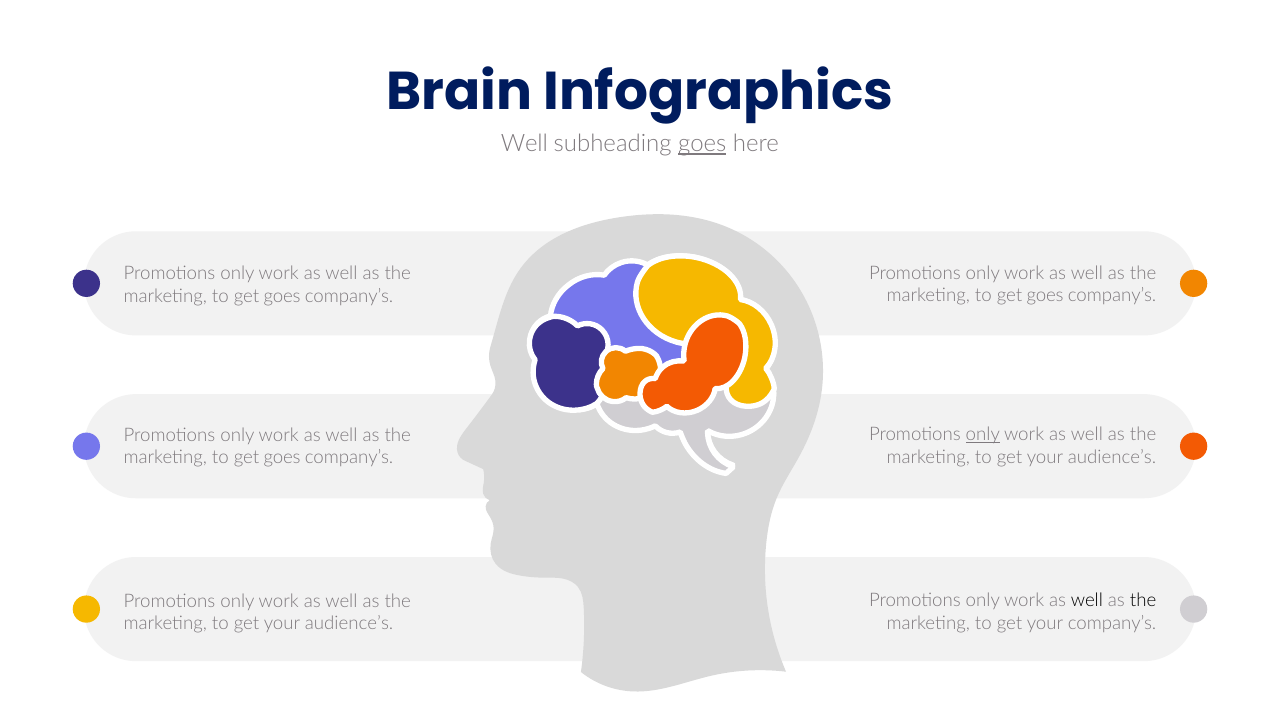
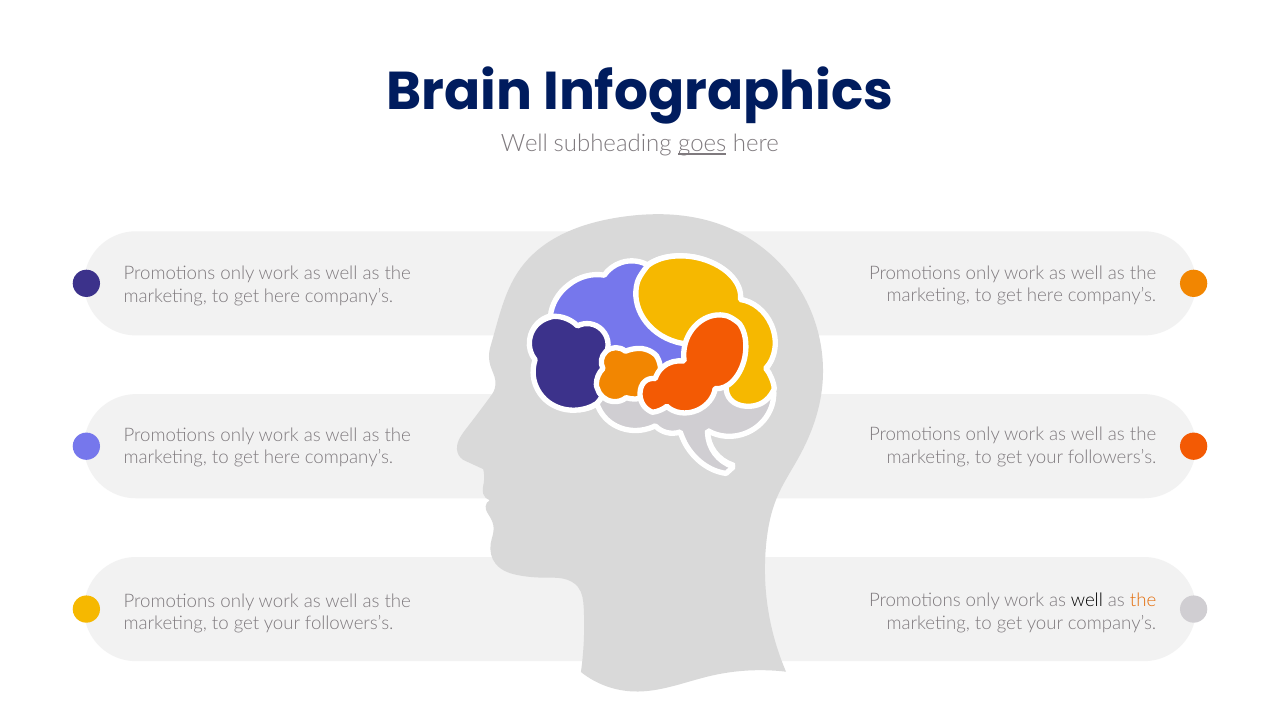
goes at (1045, 296): goes -> here
goes at (282, 296): goes -> here
only at (983, 435) underline: present -> none
audience’s at (1112, 457): audience’s -> followers’s
goes at (282, 458): goes -> here
the at (1143, 601) colour: black -> orange
audience’s at (349, 624): audience’s -> followers’s
